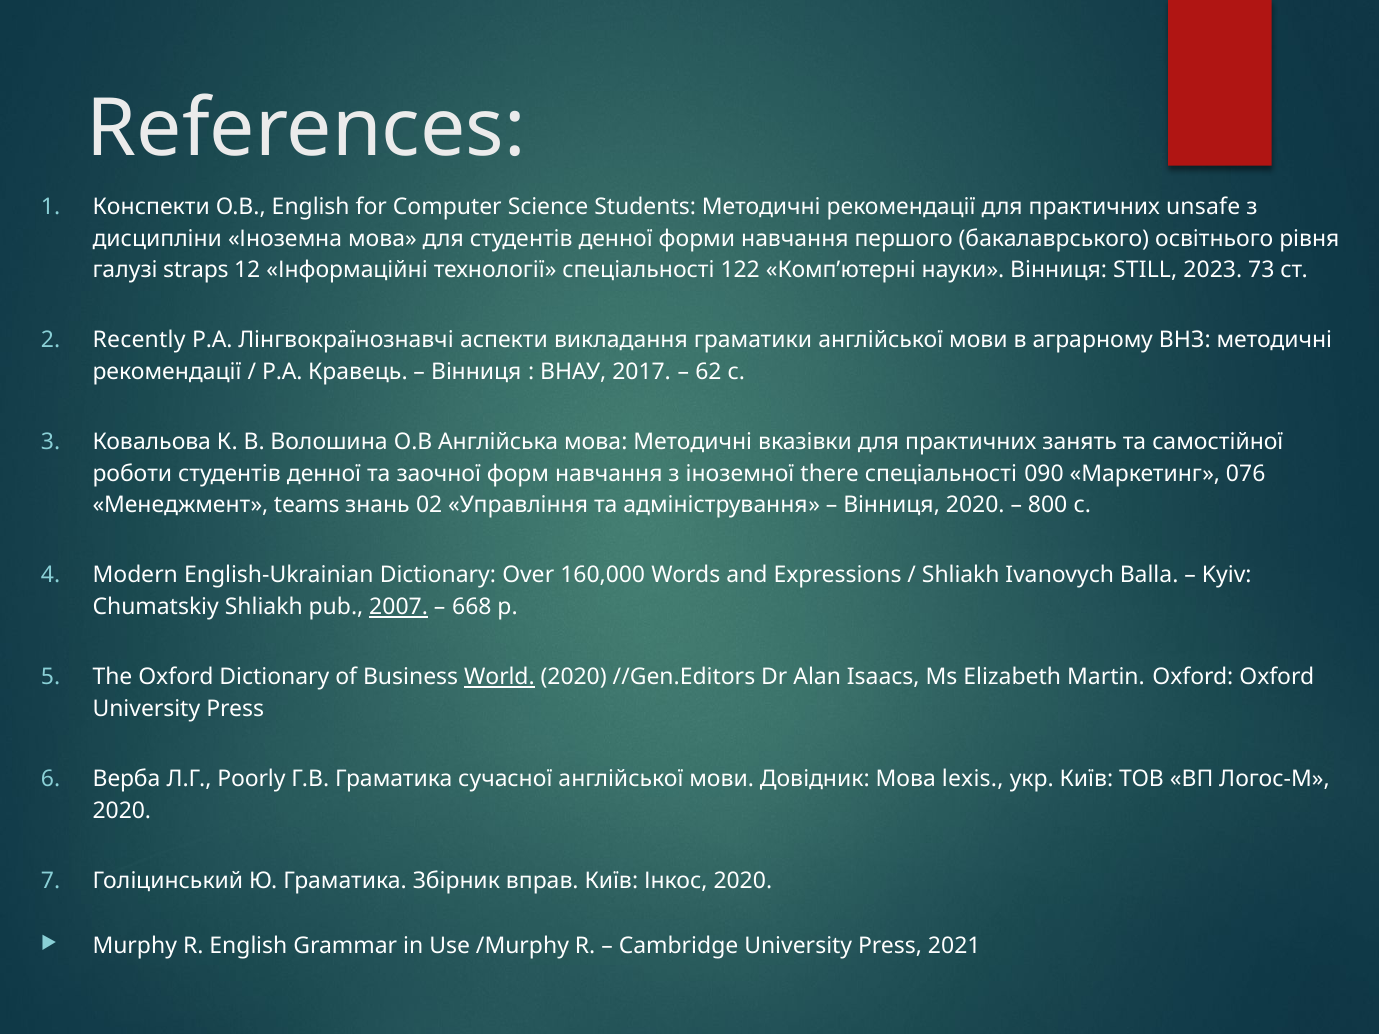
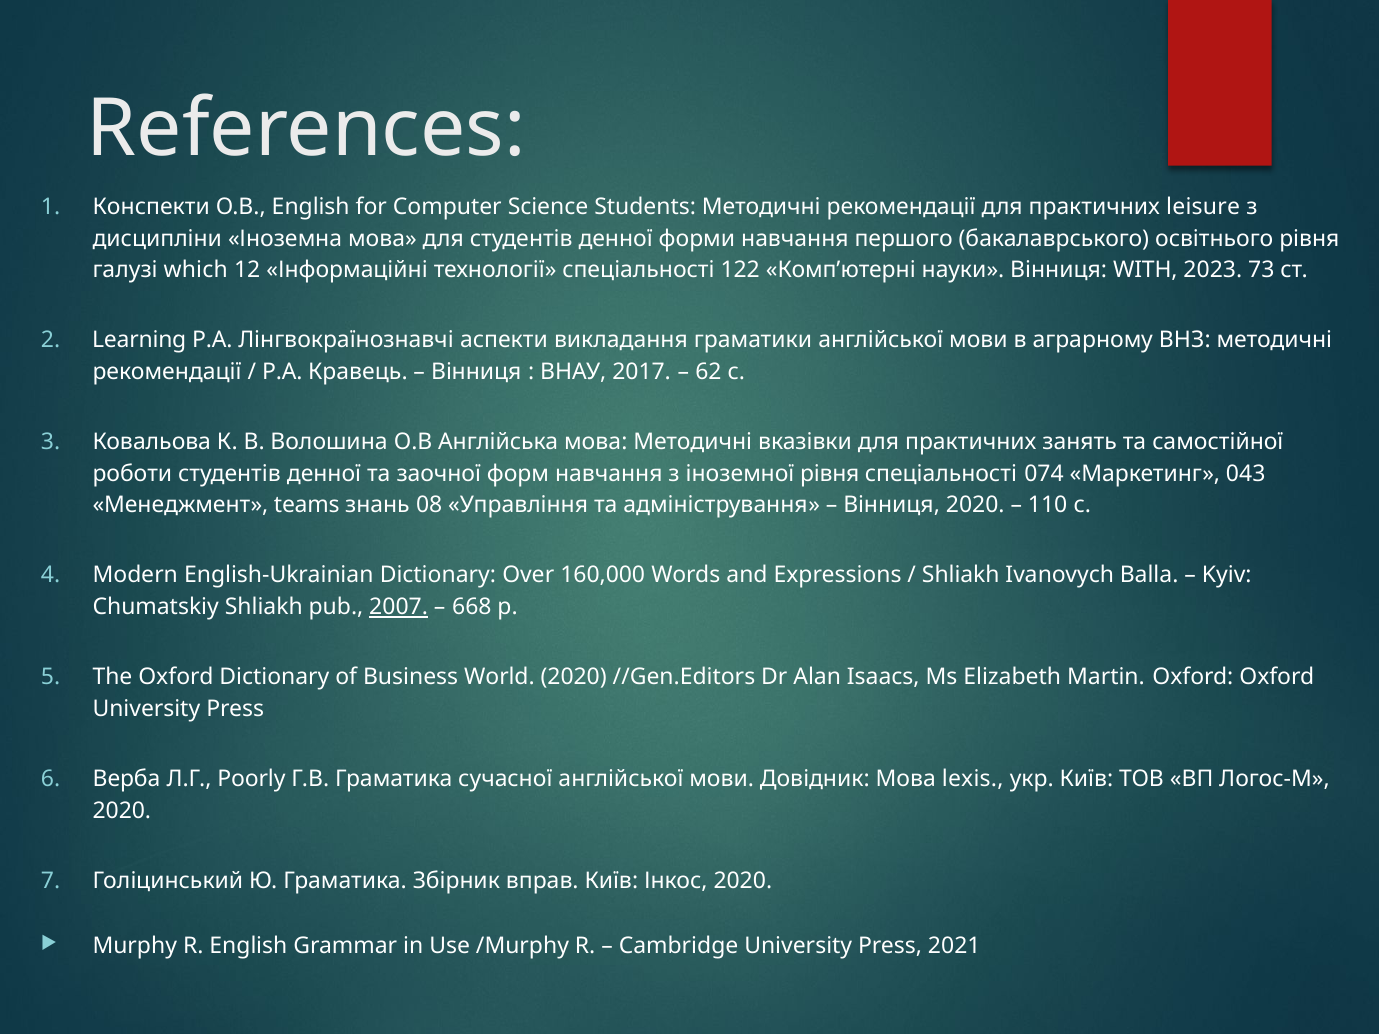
unsafe: unsafe -> leisure
straps: straps -> which
STILL: STILL -> WITH
Recently: Recently -> Learning
іноземної there: there -> рівня
090: 090 -> 074
076: 076 -> 043
02: 02 -> 08
800: 800 -> 110
World underline: present -> none
